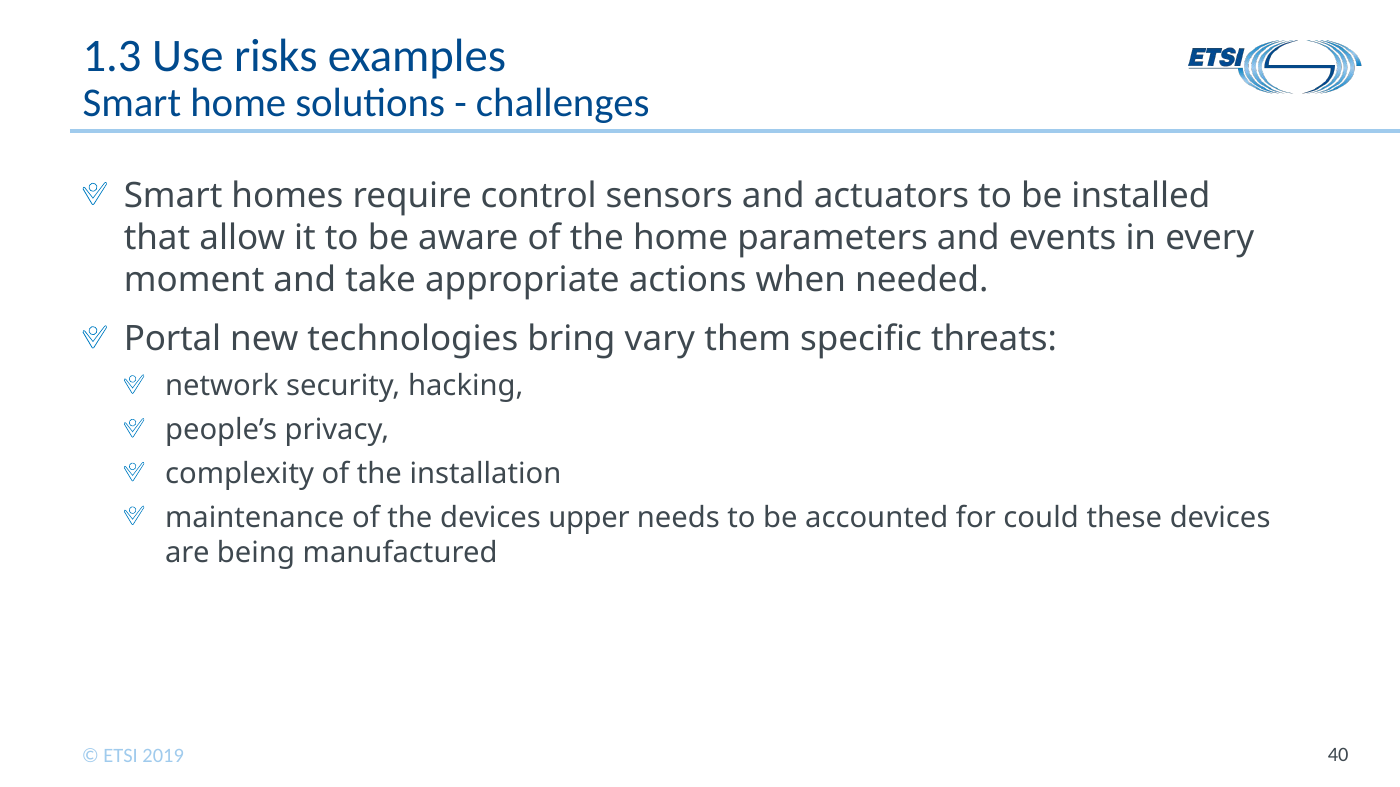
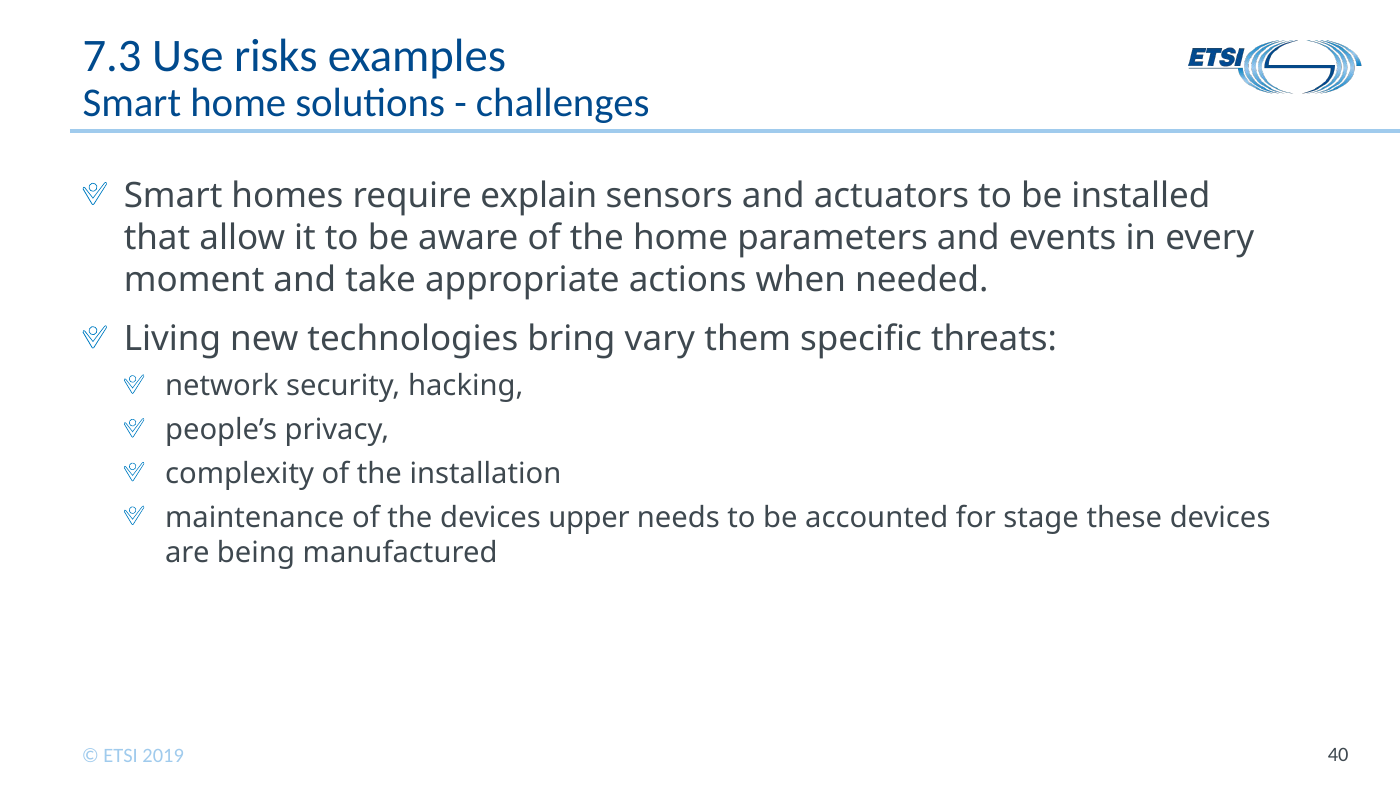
1.3: 1.3 -> 7.3
control: control -> explain
Portal: Portal -> Living
could: could -> stage
